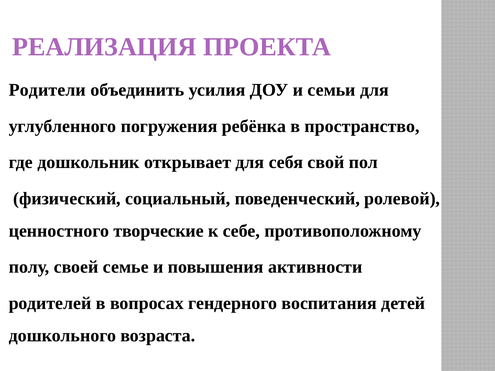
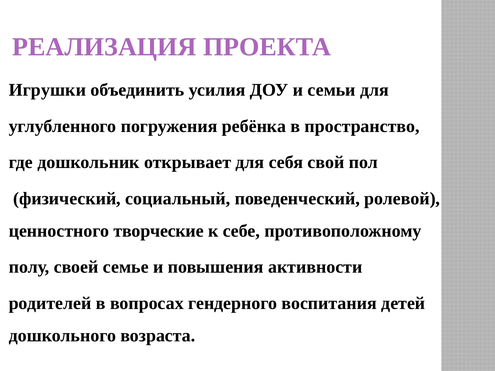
Родители: Родители -> Игрушки
